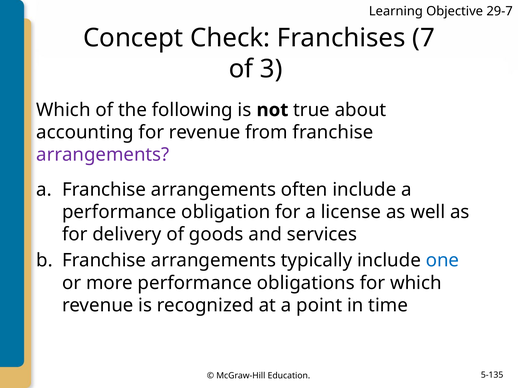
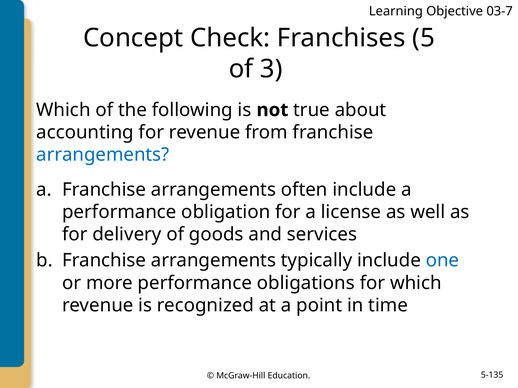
29-7: 29-7 -> 03-7
7: 7 -> 5
arrangements at (103, 155) colour: purple -> blue
